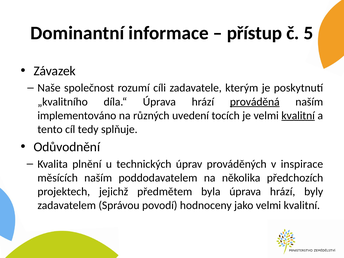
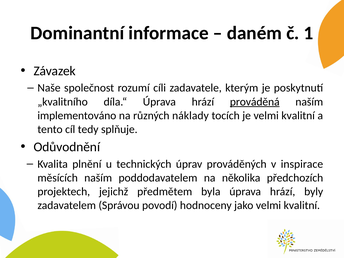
přístup: přístup -> daném
5: 5 -> 1
uvedení: uvedení -> náklady
kvalitní at (298, 115) underline: present -> none
